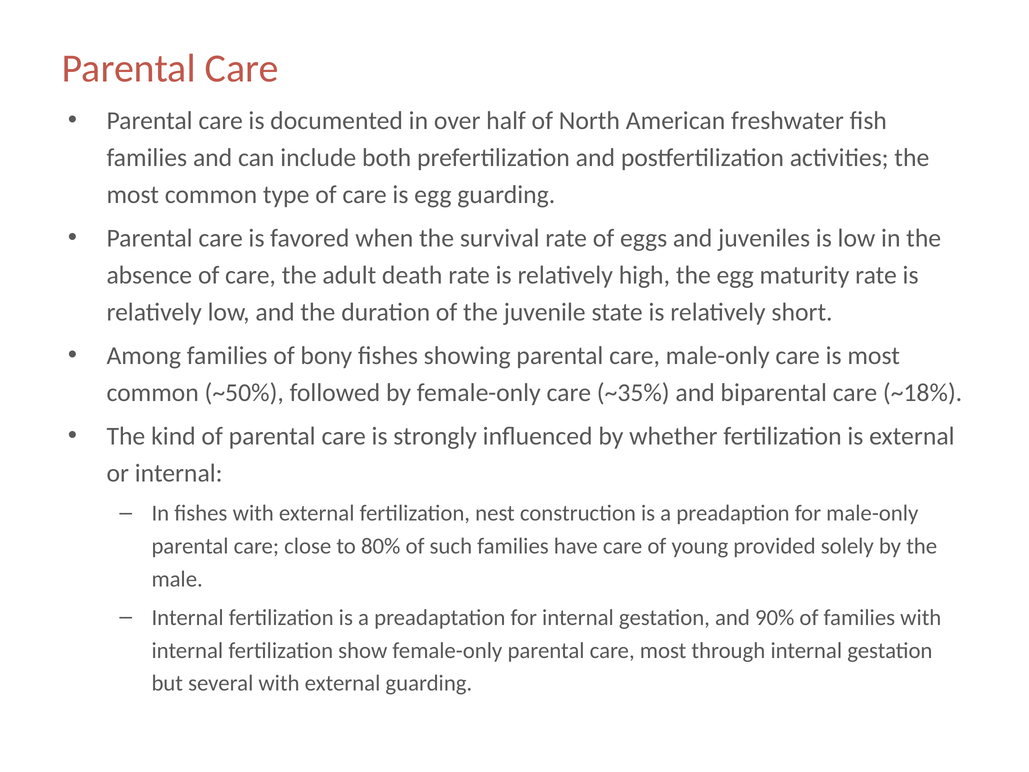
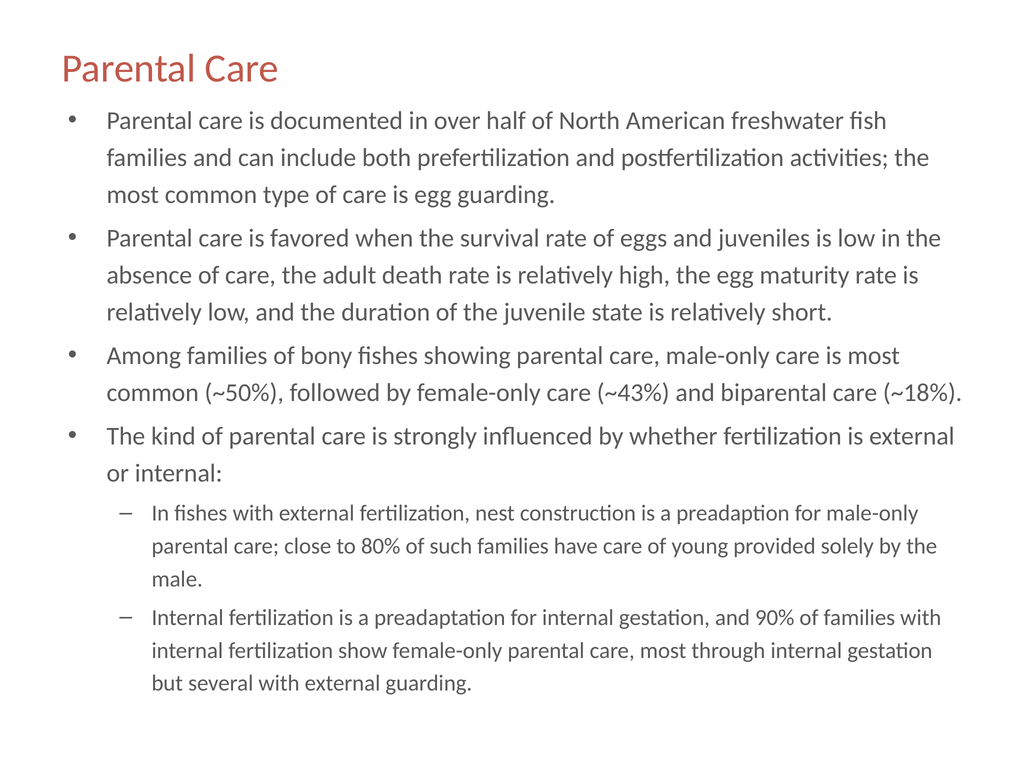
~35%: ~35% -> ~43%
